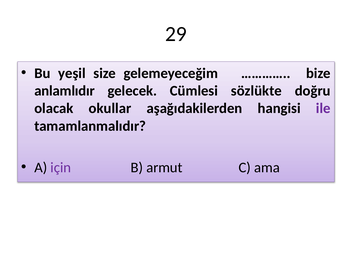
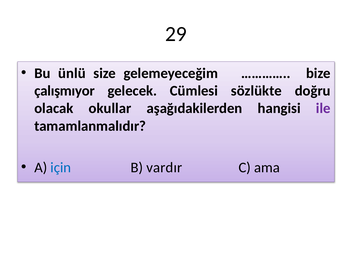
yeşil: yeşil -> ünlü
anlamlıdır: anlamlıdır -> çalışmıyor
için colour: purple -> blue
armut: armut -> vardır
